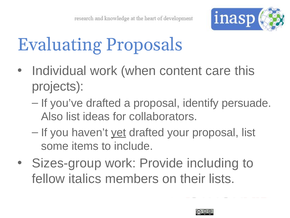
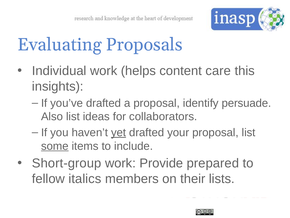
when: when -> helps
projects: projects -> insights
some underline: none -> present
Sizes-group: Sizes-group -> Short-group
including: including -> prepared
